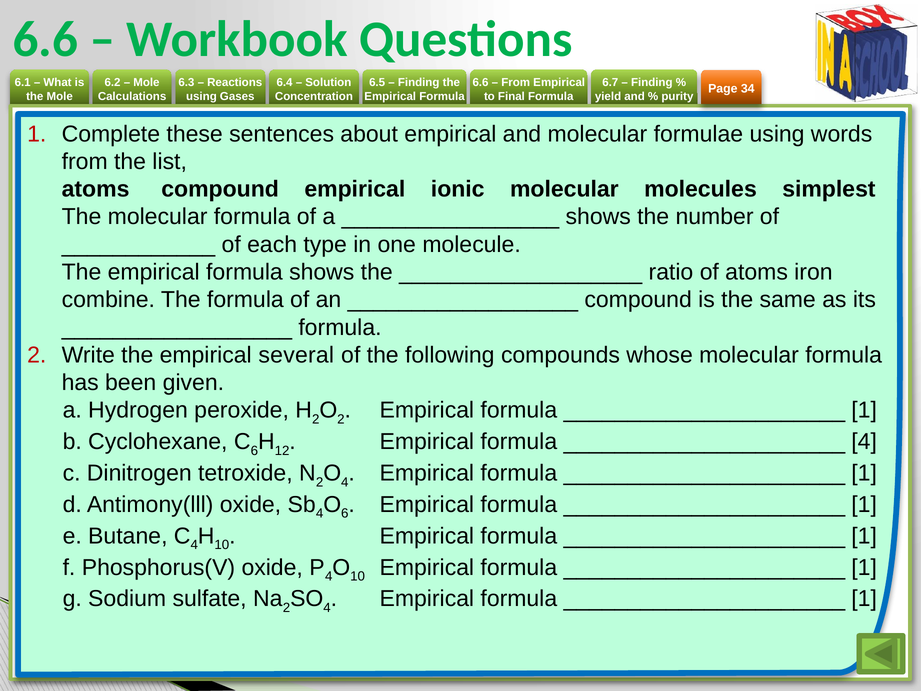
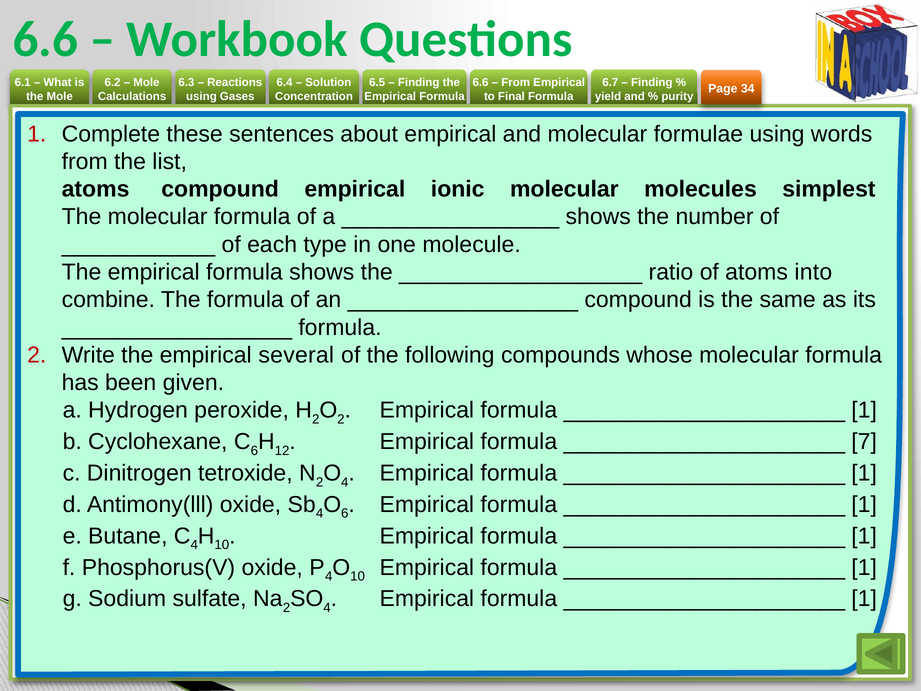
iron: iron -> into
4 at (864, 442): 4 -> 7
